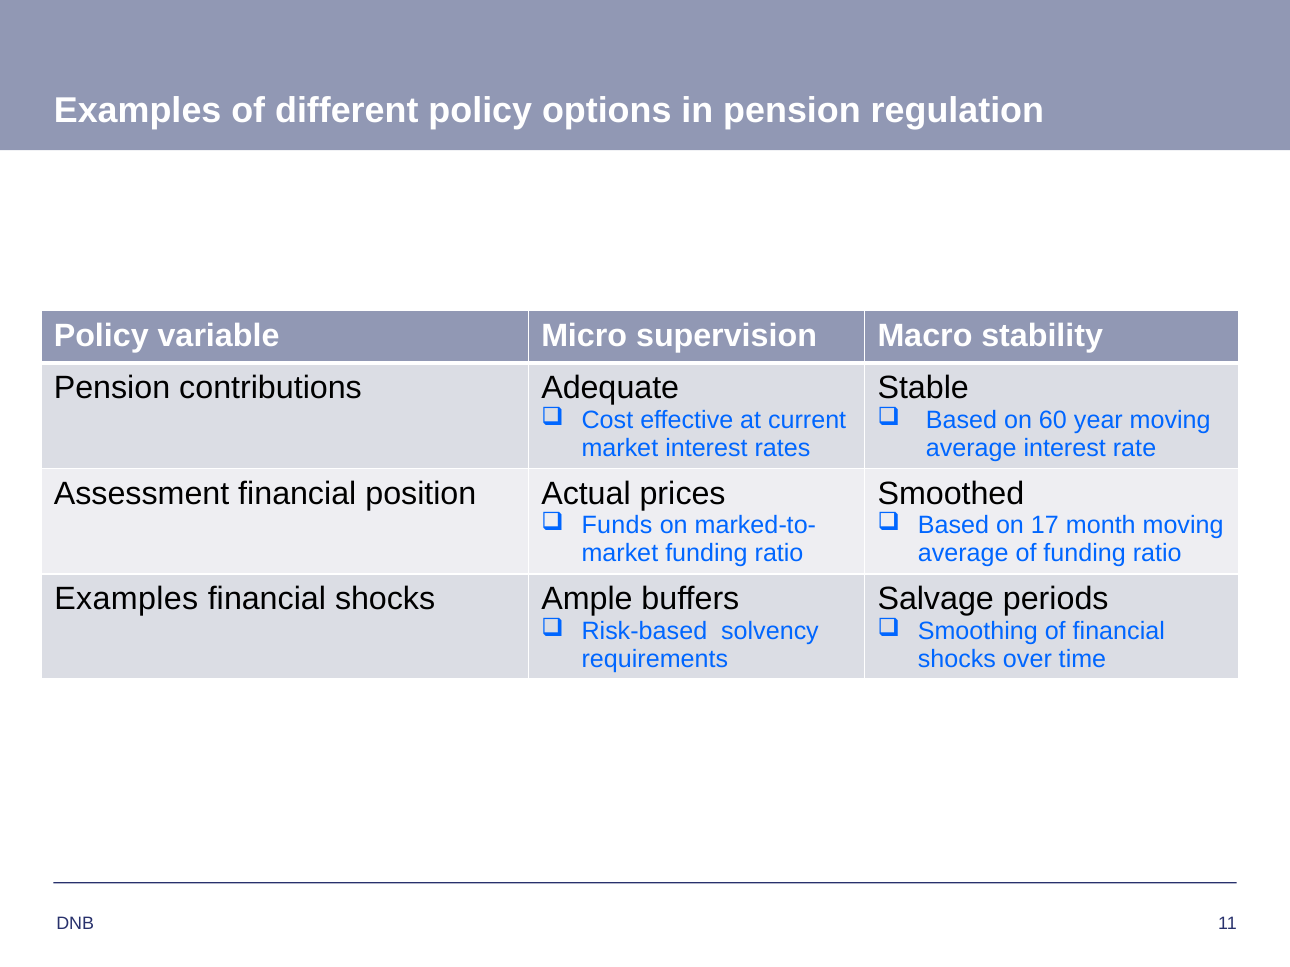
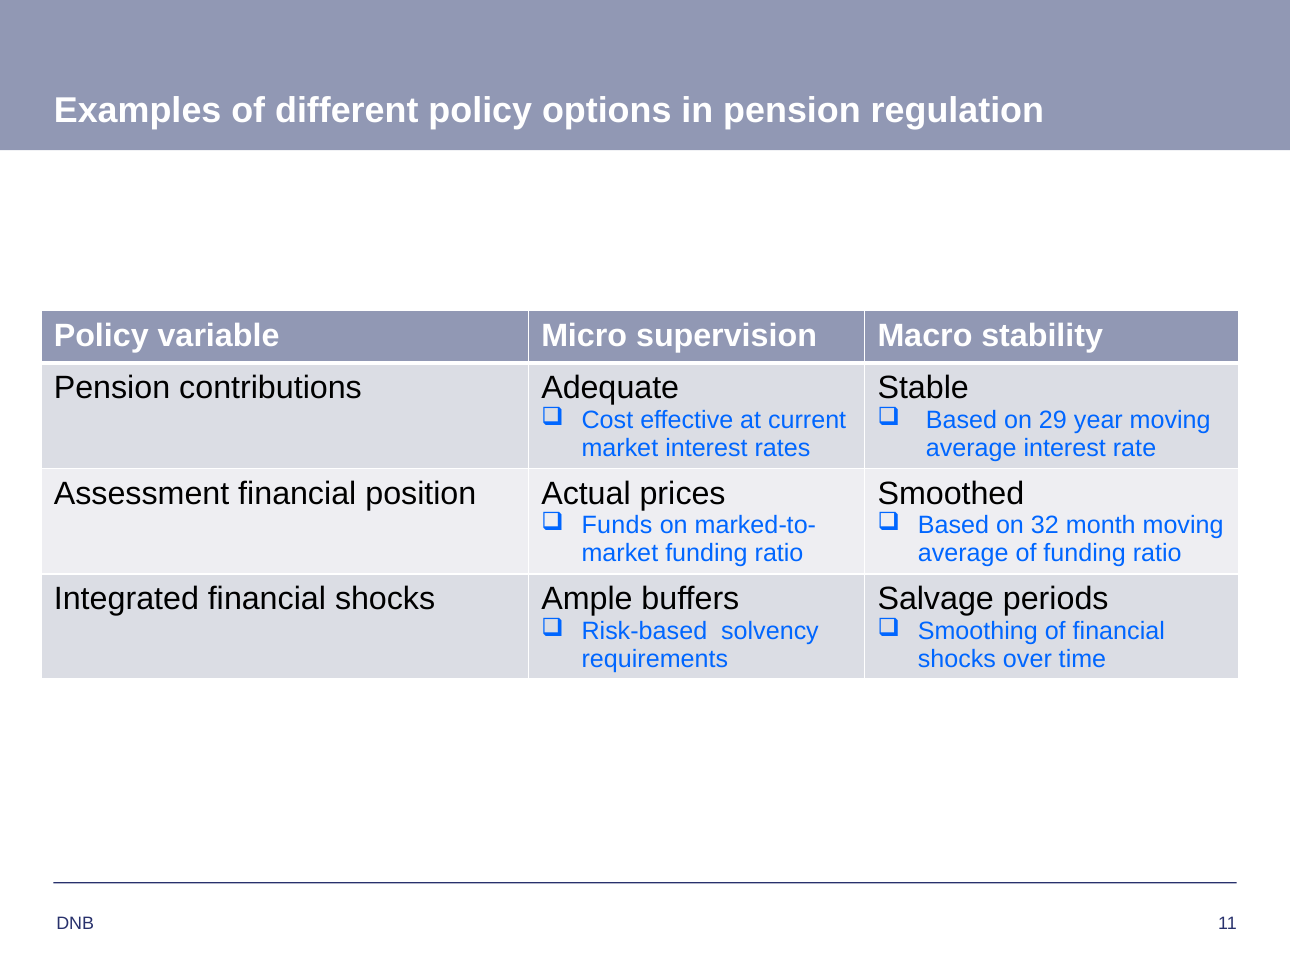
60: 60 -> 29
17: 17 -> 32
Examples at (126, 599): Examples -> Integrated
